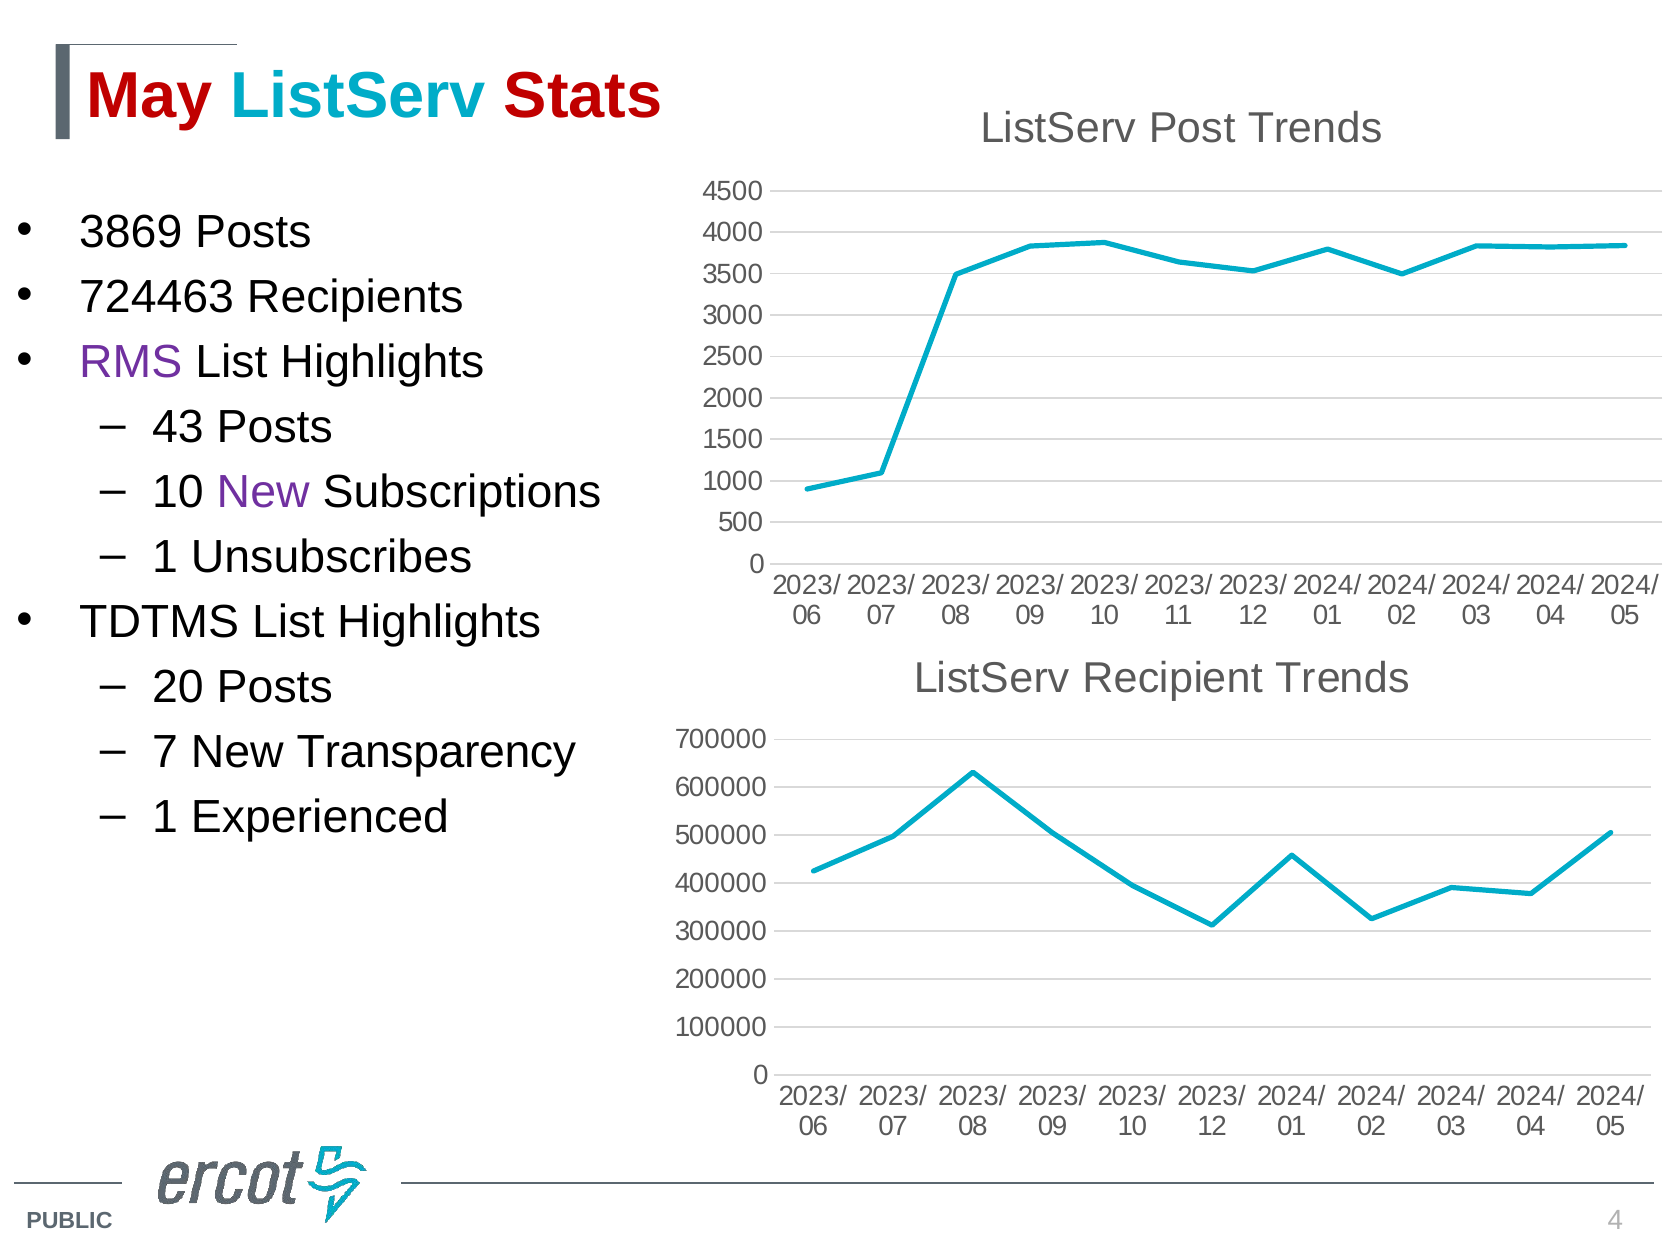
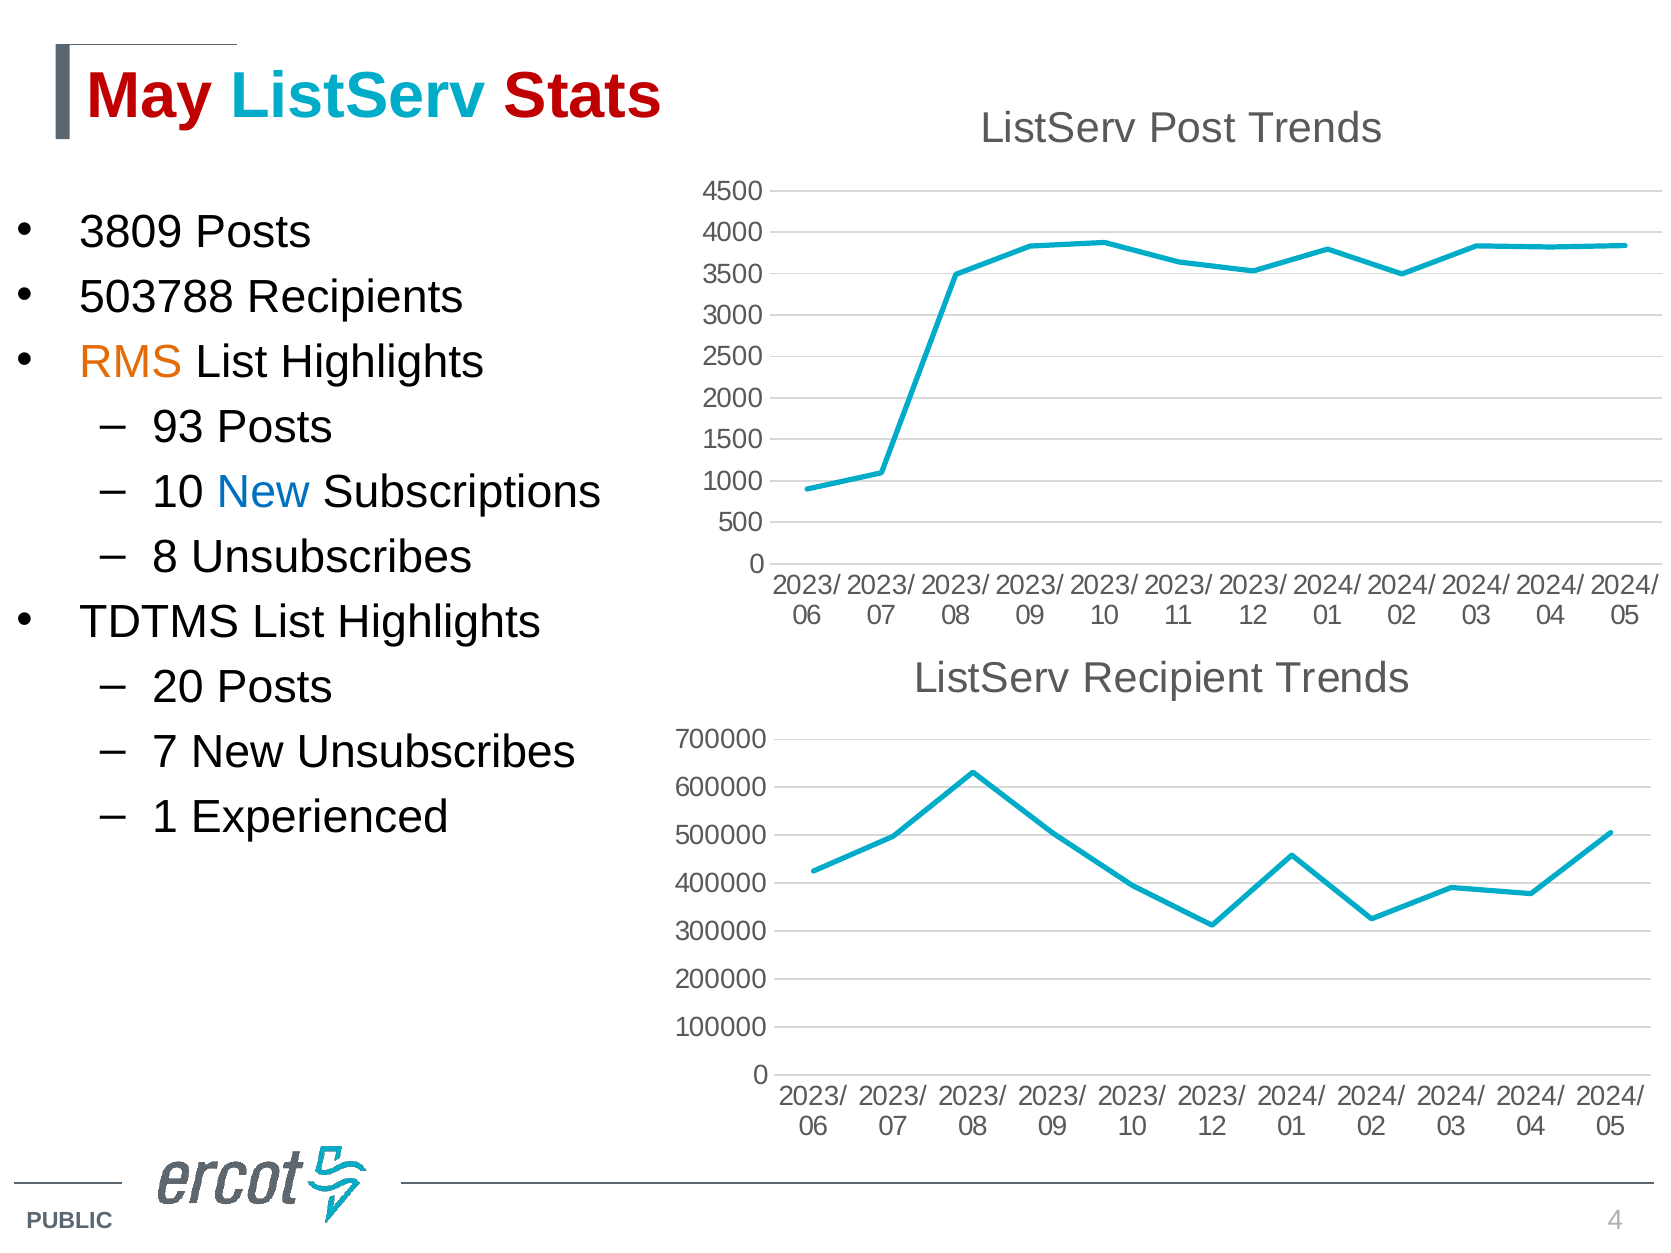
3869: 3869 -> 3809
724463: 724463 -> 503788
RMS colour: purple -> orange
43: 43 -> 93
New at (263, 492) colour: purple -> blue
1 at (165, 557): 1 -> 8
New Transparency: Transparency -> Unsubscribes
